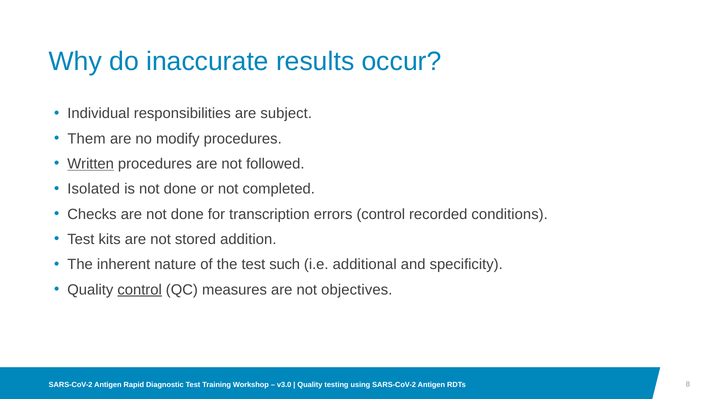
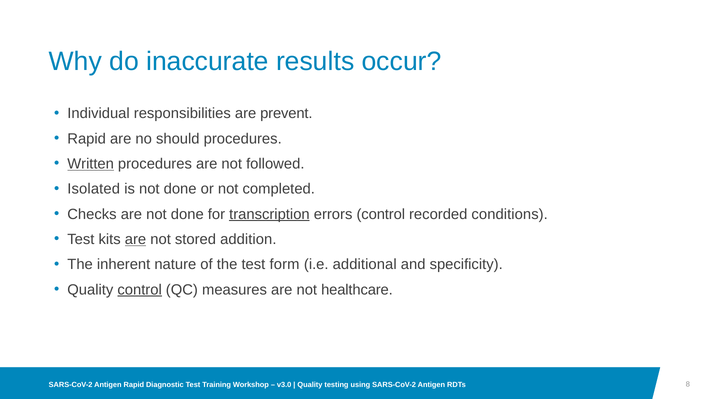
subject: subject -> prevent
Them at (87, 139): Them -> Rapid
modify: modify -> should
transcription underline: none -> present
are at (136, 239) underline: none -> present
such: such -> form
objectives: objectives -> healthcare
